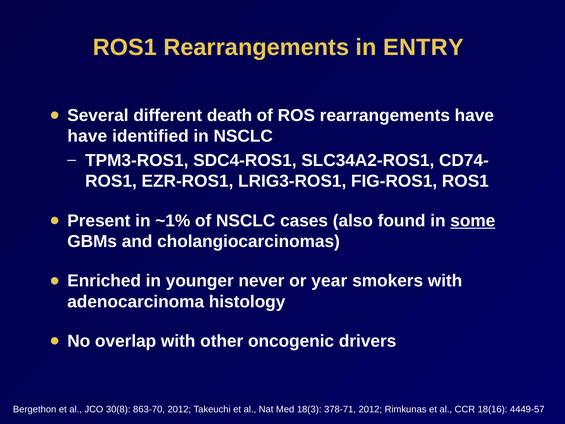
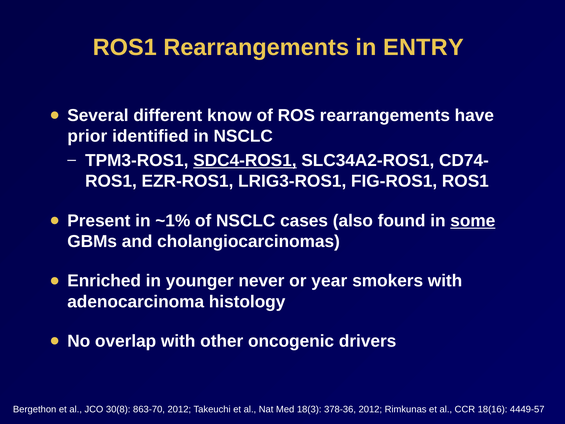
death: death -> know
have at (87, 136): have -> prior
SDC4-ROS1 underline: none -> present
378-71: 378-71 -> 378-36
